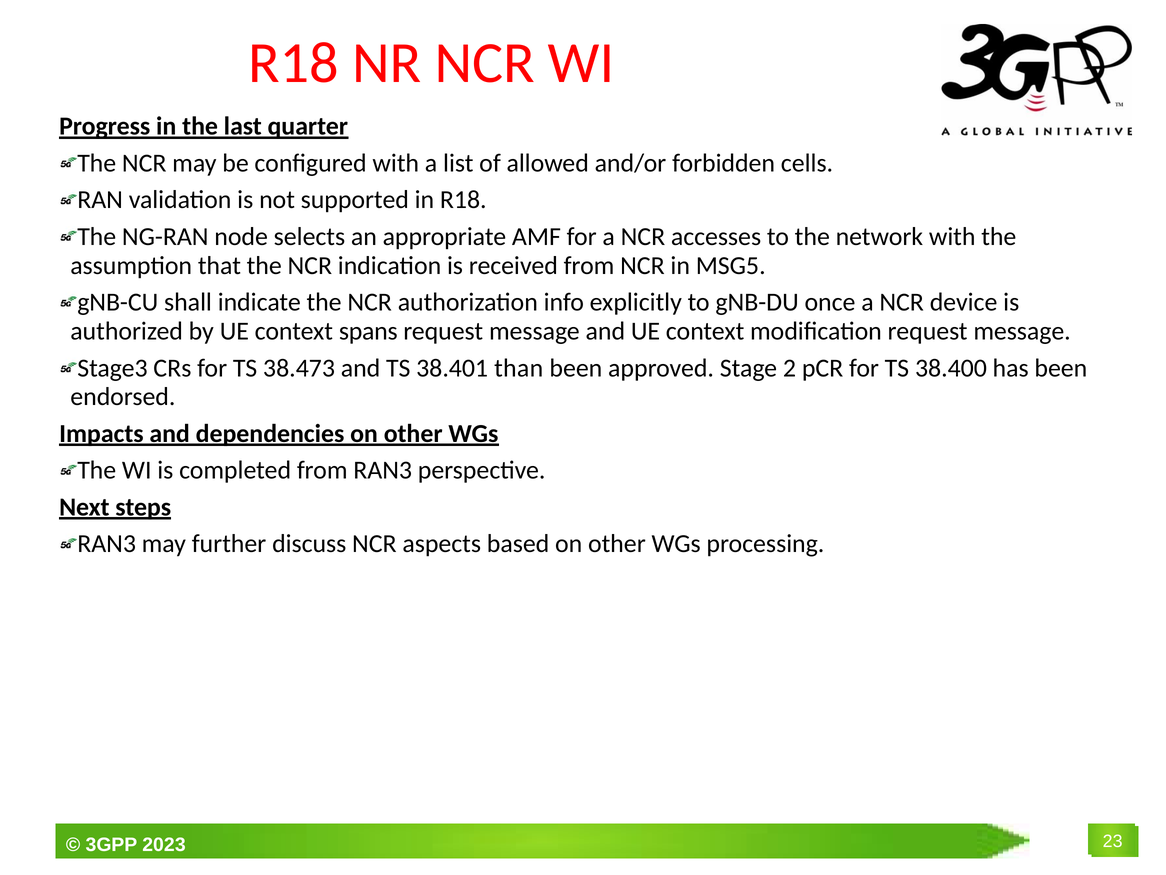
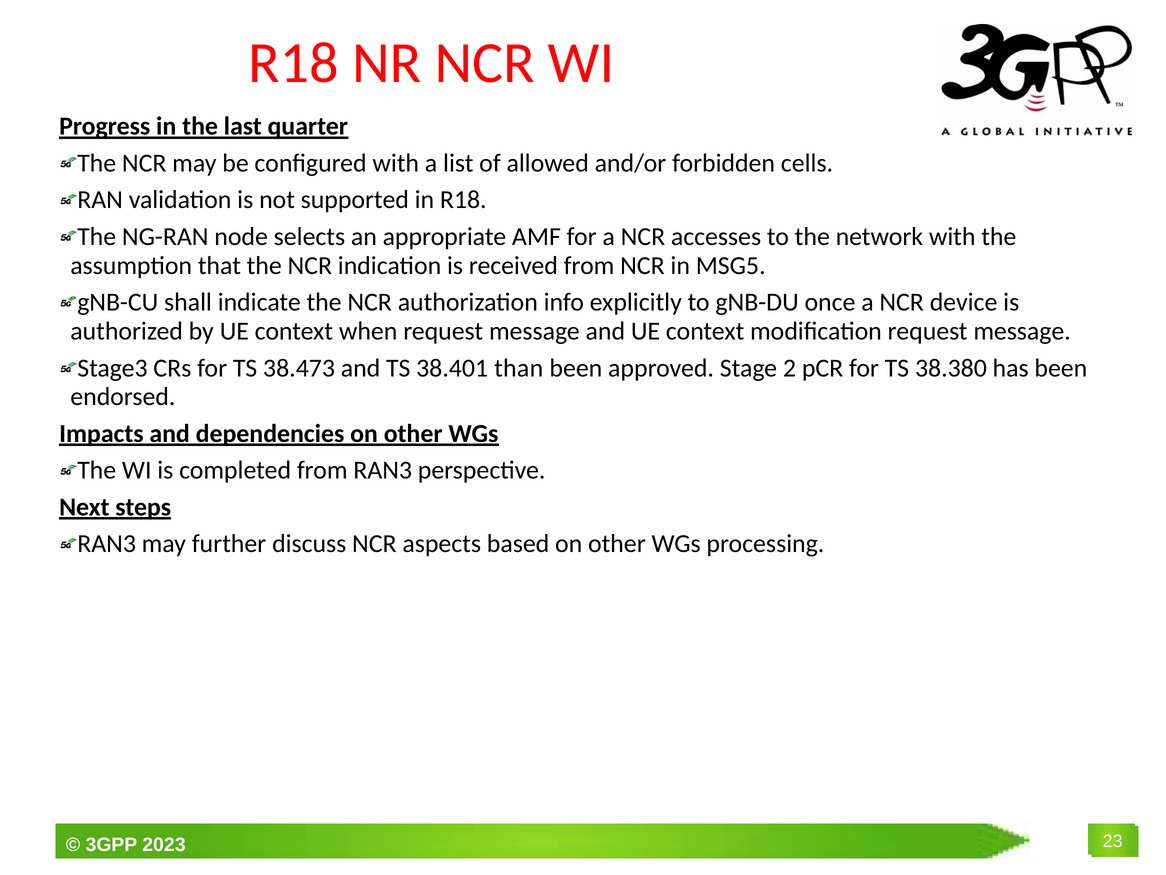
spans: spans -> when
38.400: 38.400 -> 38.380
